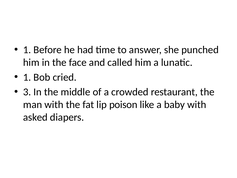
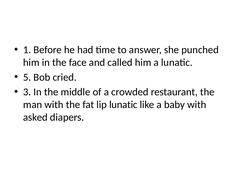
1 at (27, 77): 1 -> 5
lip poison: poison -> lunatic
